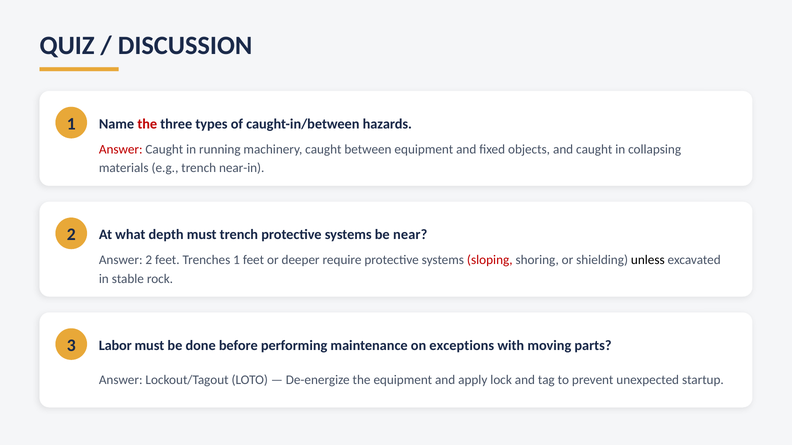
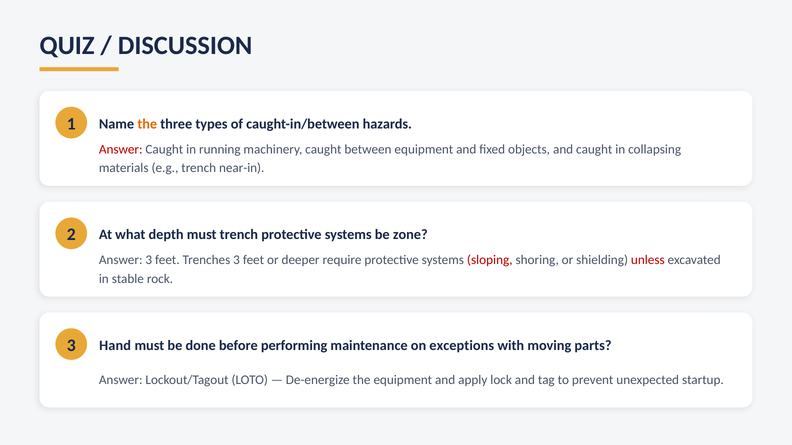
the at (147, 124) colour: red -> orange
near: near -> zone
Answer 2: 2 -> 3
Trenches 1: 1 -> 3
unless colour: black -> red
Labor: Labor -> Hand
